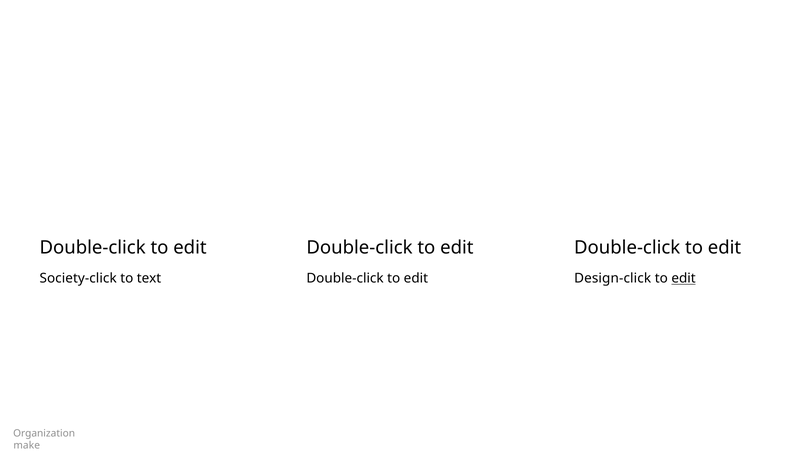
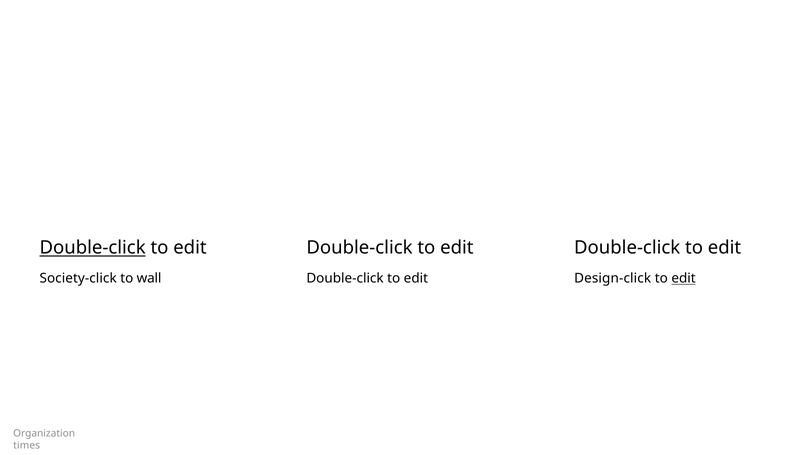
Double-click at (93, 248) underline: none -> present
text: text -> wall
make: make -> times
